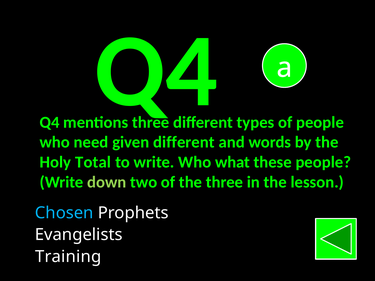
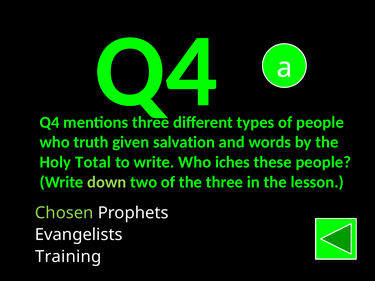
need: need -> truth
given different: different -> salvation
what: what -> iches
Chosen colour: light blue -> light green
